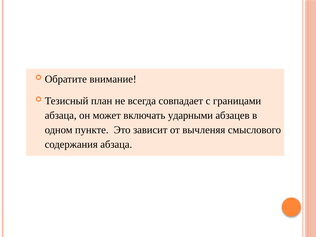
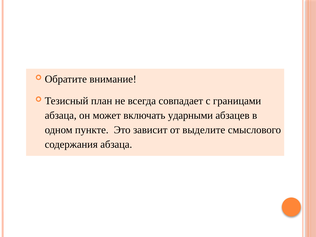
вычленяя: вычленяя -> выделите
